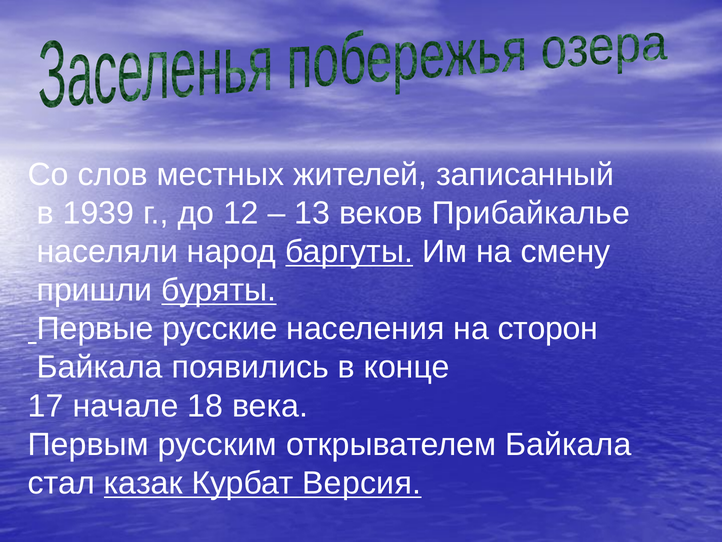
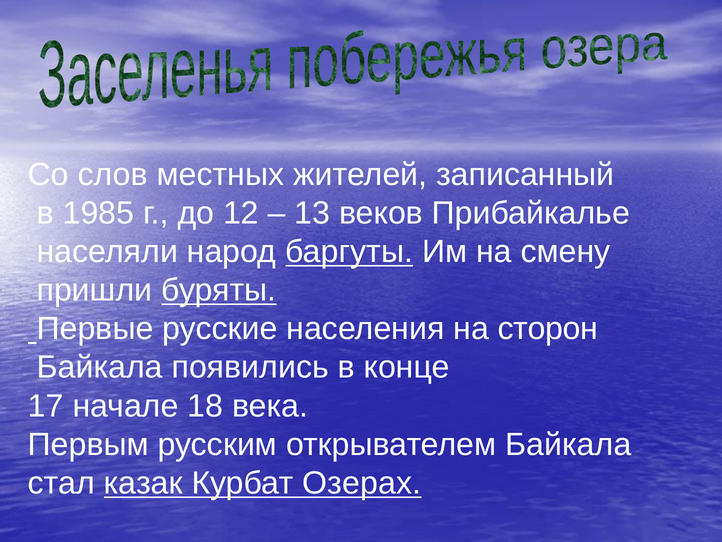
1939: 1939 -> 1985
Версия: Версия -> Озерах
